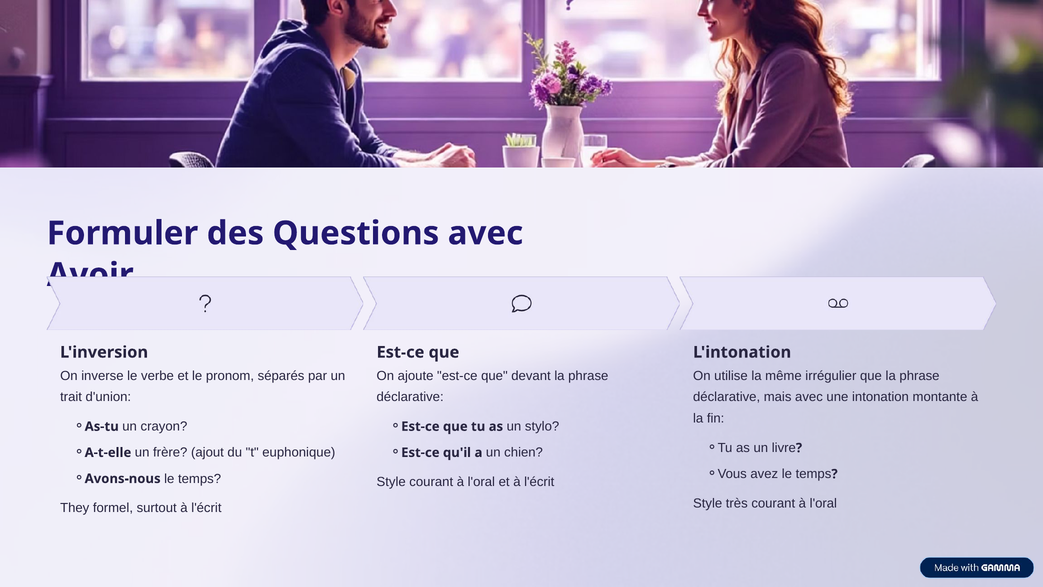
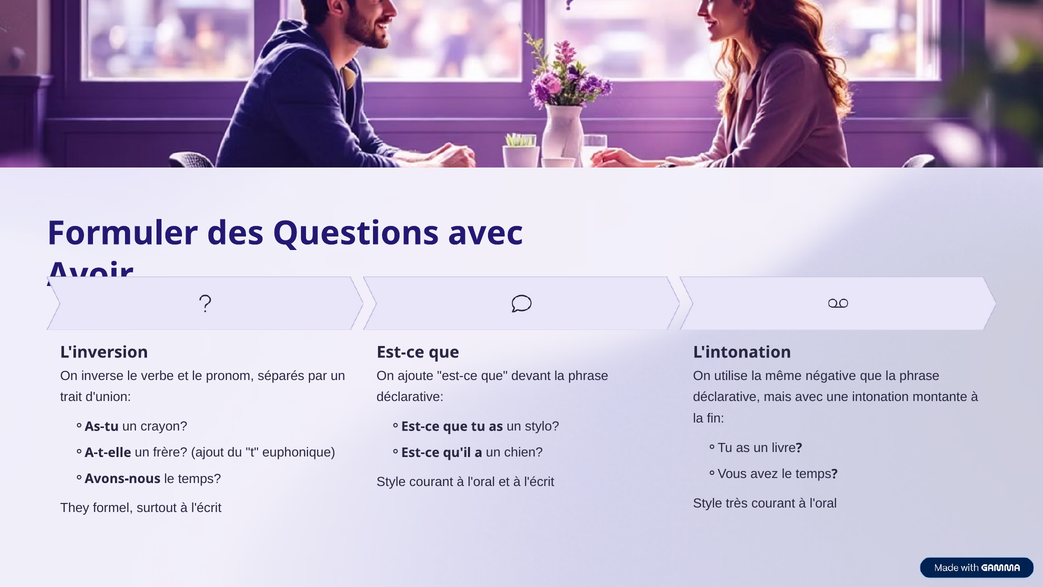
irrégulier: irrégulier -> négative
